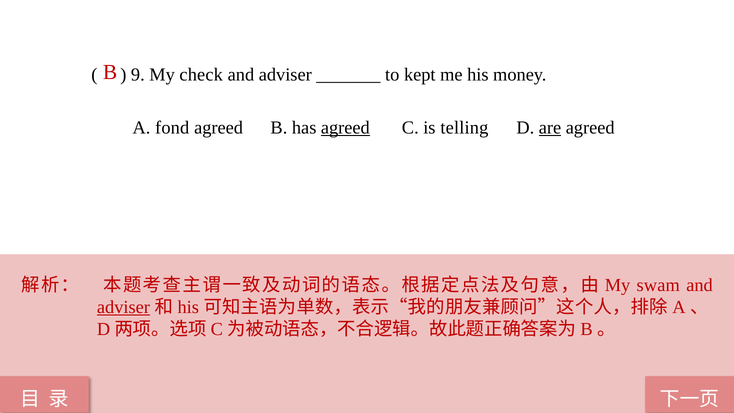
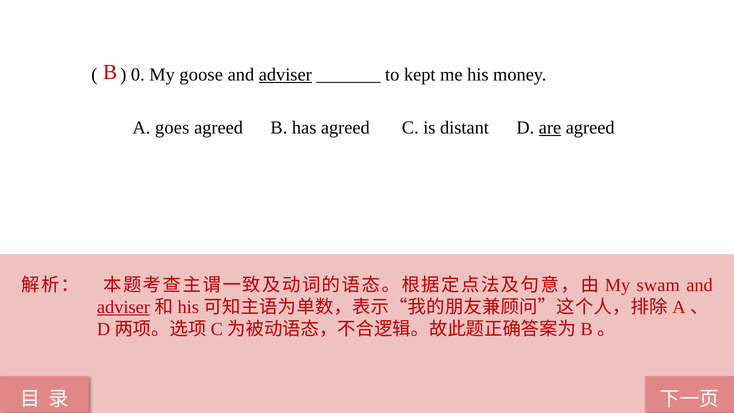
9: 9 -> 0
check: check -> goose
adviser at (285, 75) underline: none -> present
fond: fond -> goes
agreed at (345, 128) underline: present -> none
telling: telling -> distant
